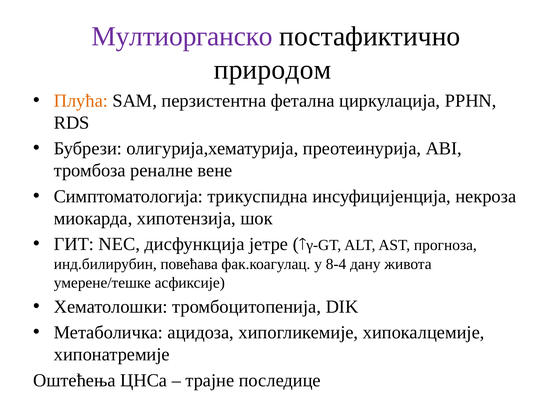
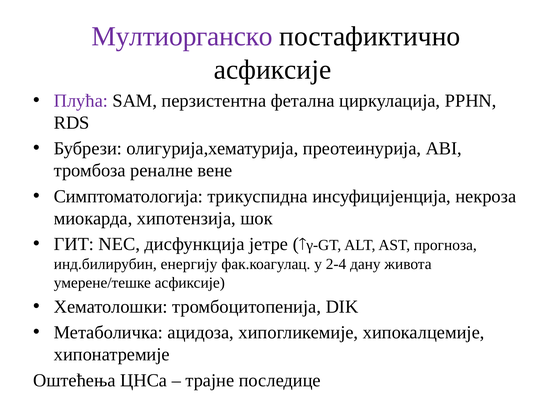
природом at (272, 70): природом -> асфиксије
Плућа colour: orange -> purple
повећава: повећава -> енергију
8-4: 8-4 -> 2-4
